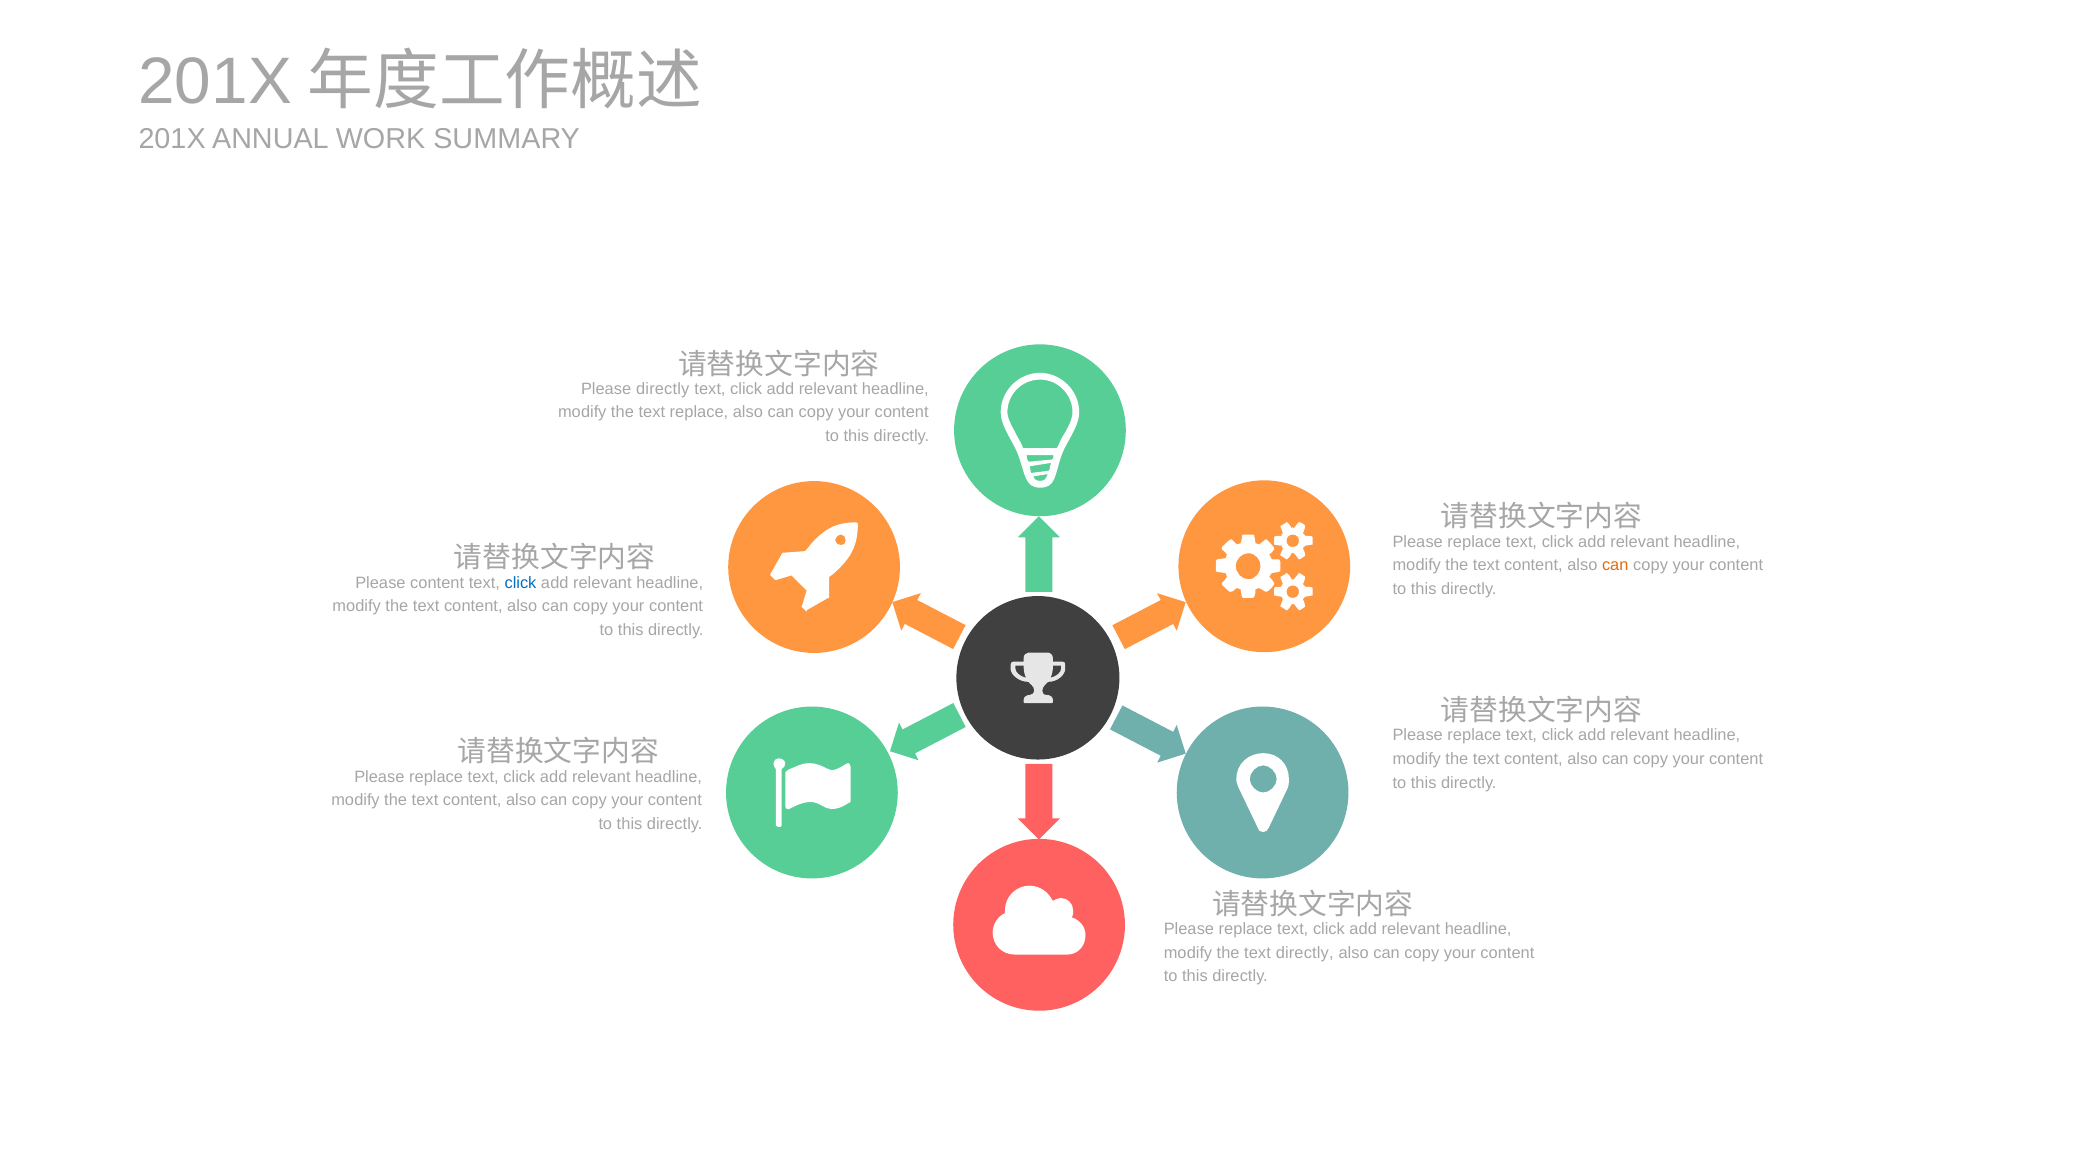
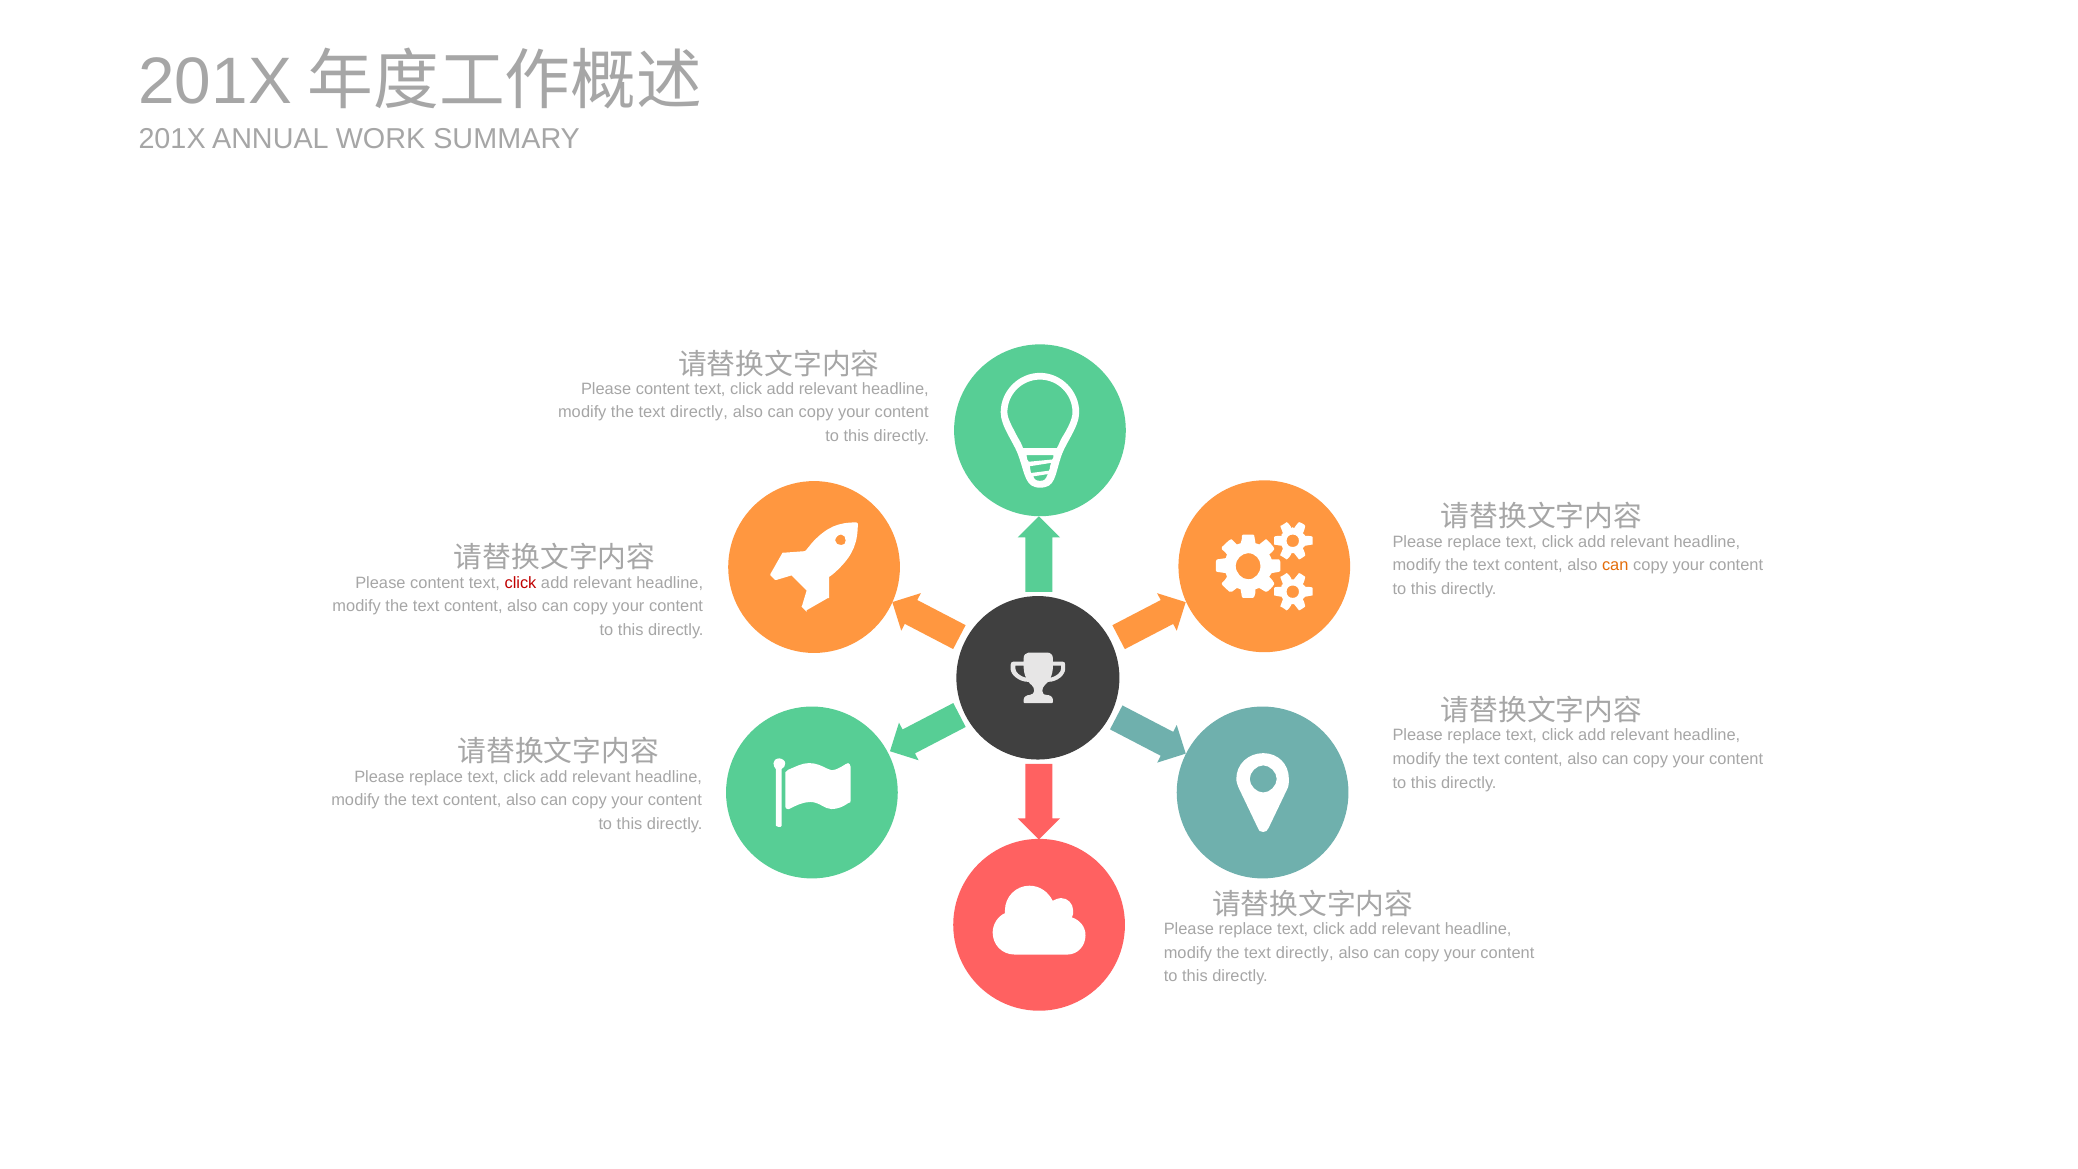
directly at (663, 389): directly -> content
replace at (699, 412): replace -> directly
click at (520, 583) colour: blue -> red
